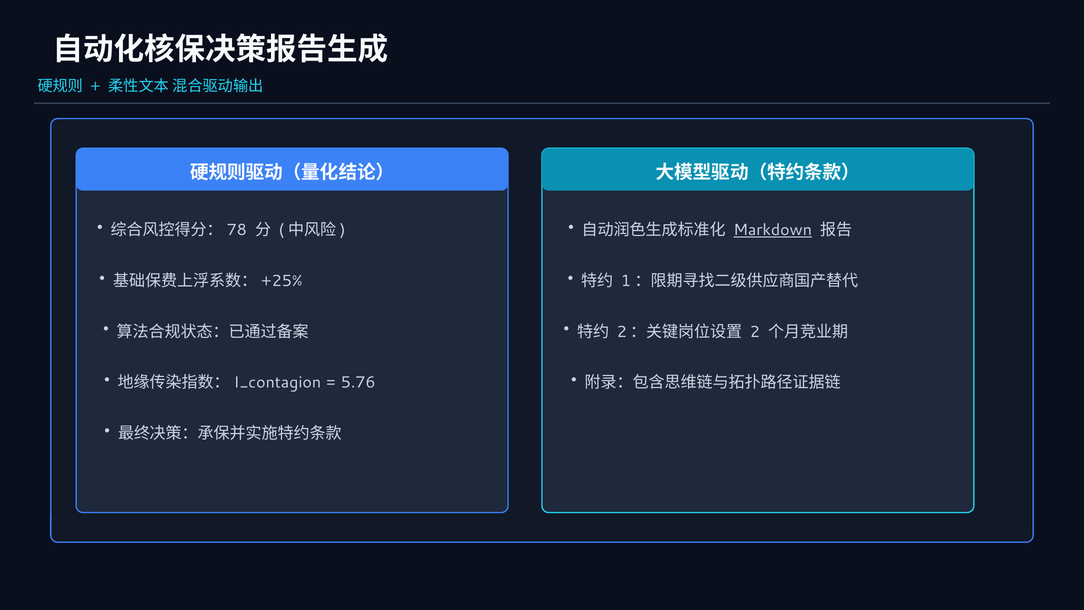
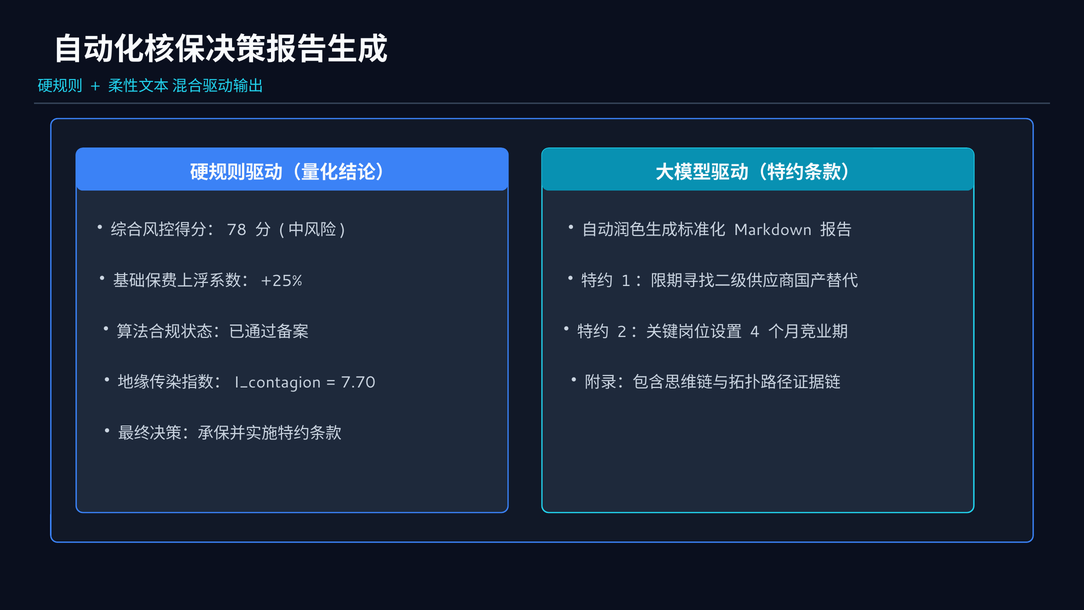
Markdown underline: present -> none
2: 2 -> 4
5.76: 5.76 -> 7.70
